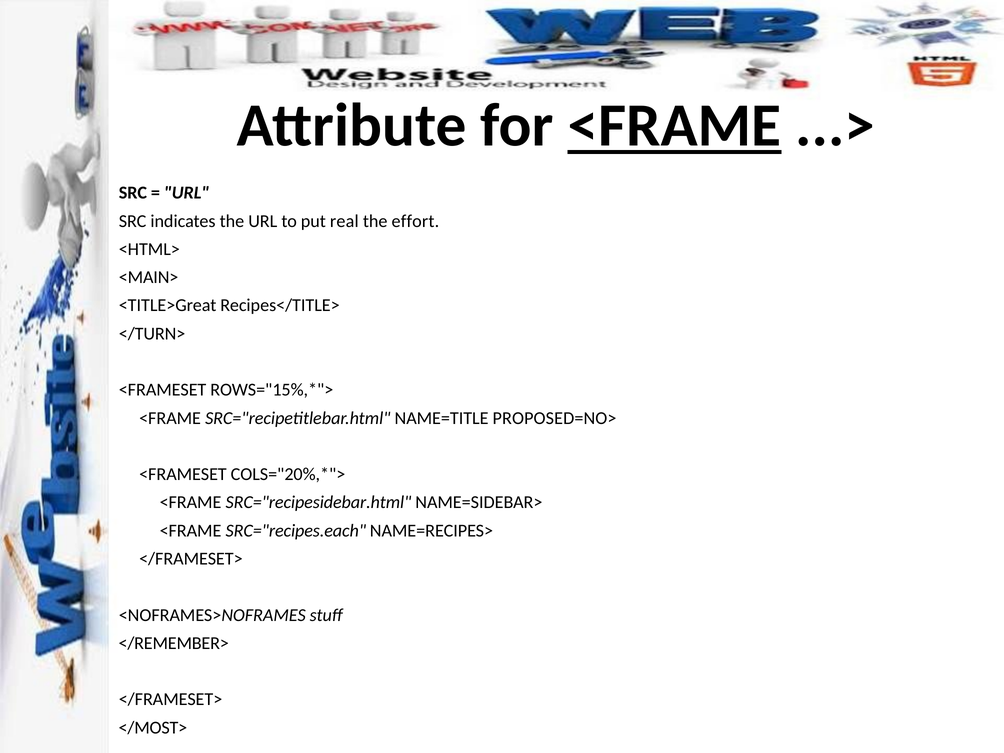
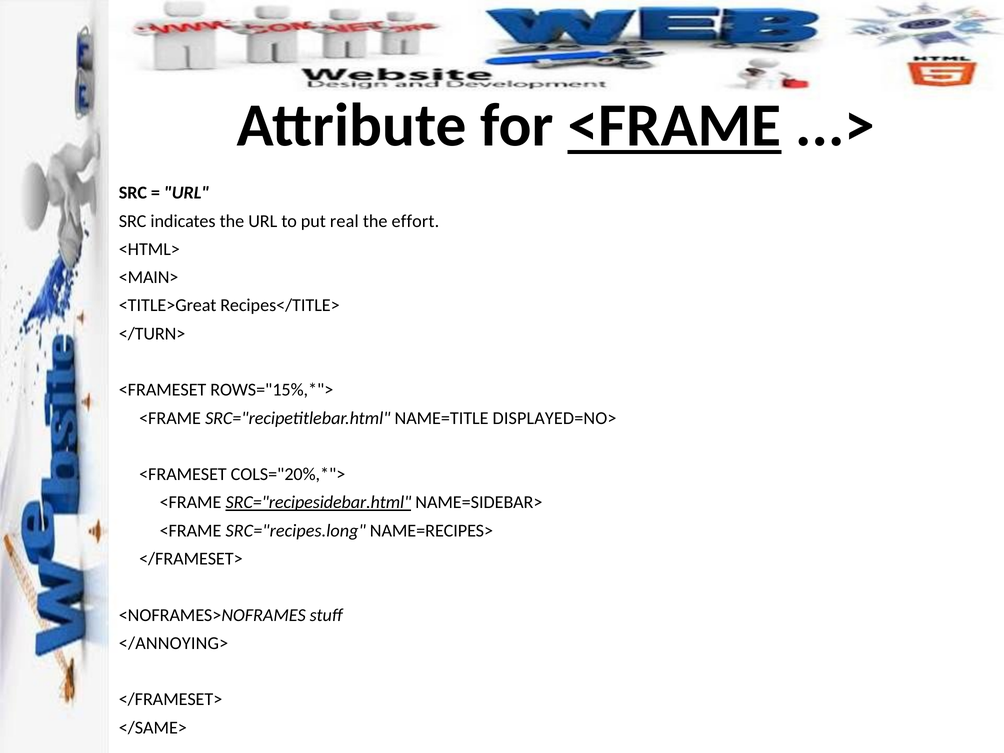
PROPOSED=NO>: PROPOSED=NO> -> DISPLAYED=NO>
SRC="recipesidebar.html underline: none -> present
SRC="recipes.each: SRC="recipes.each -> SRC="recipes.long
</REMEMBER>: </REMEMBER> -> </ANNOYING>
</MOST>: </MOST> -> </SAME>
